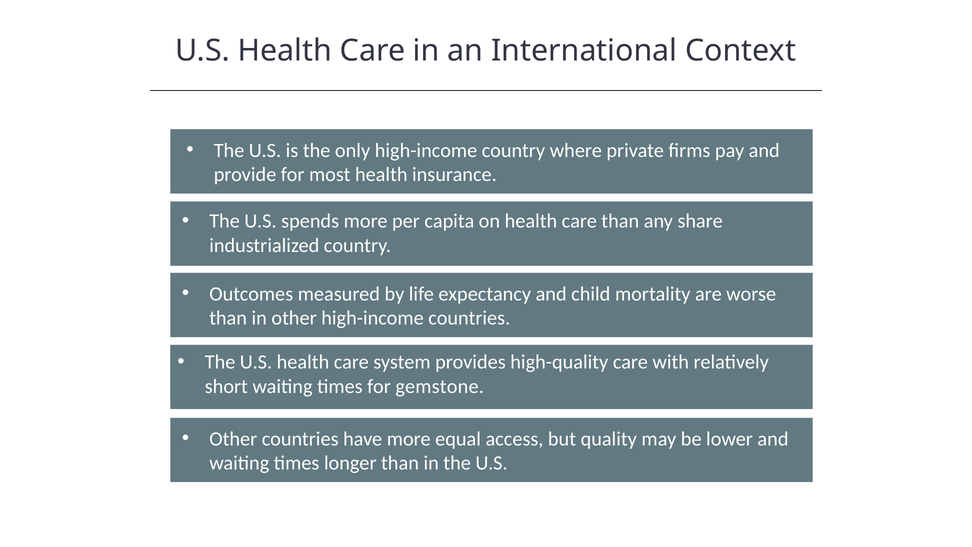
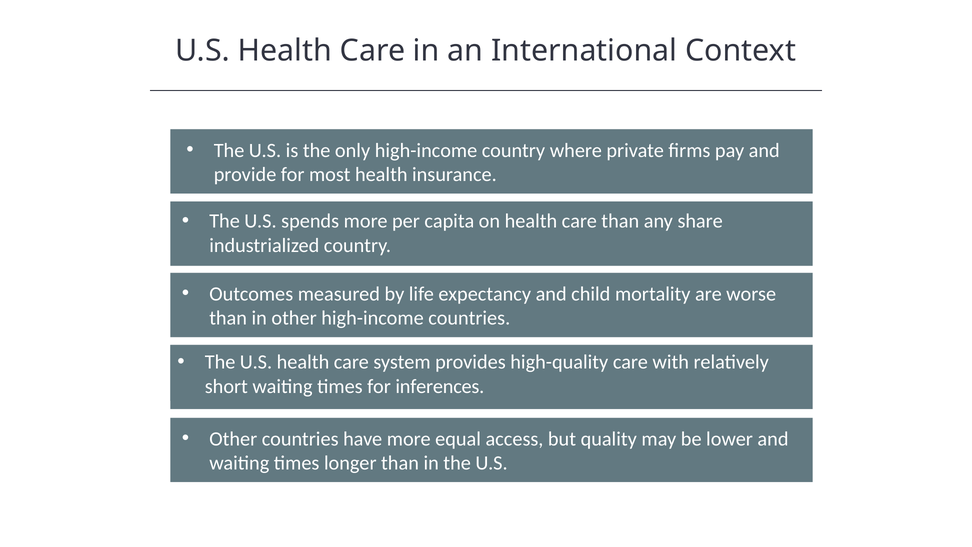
gemstone: gemstone -> inferences
